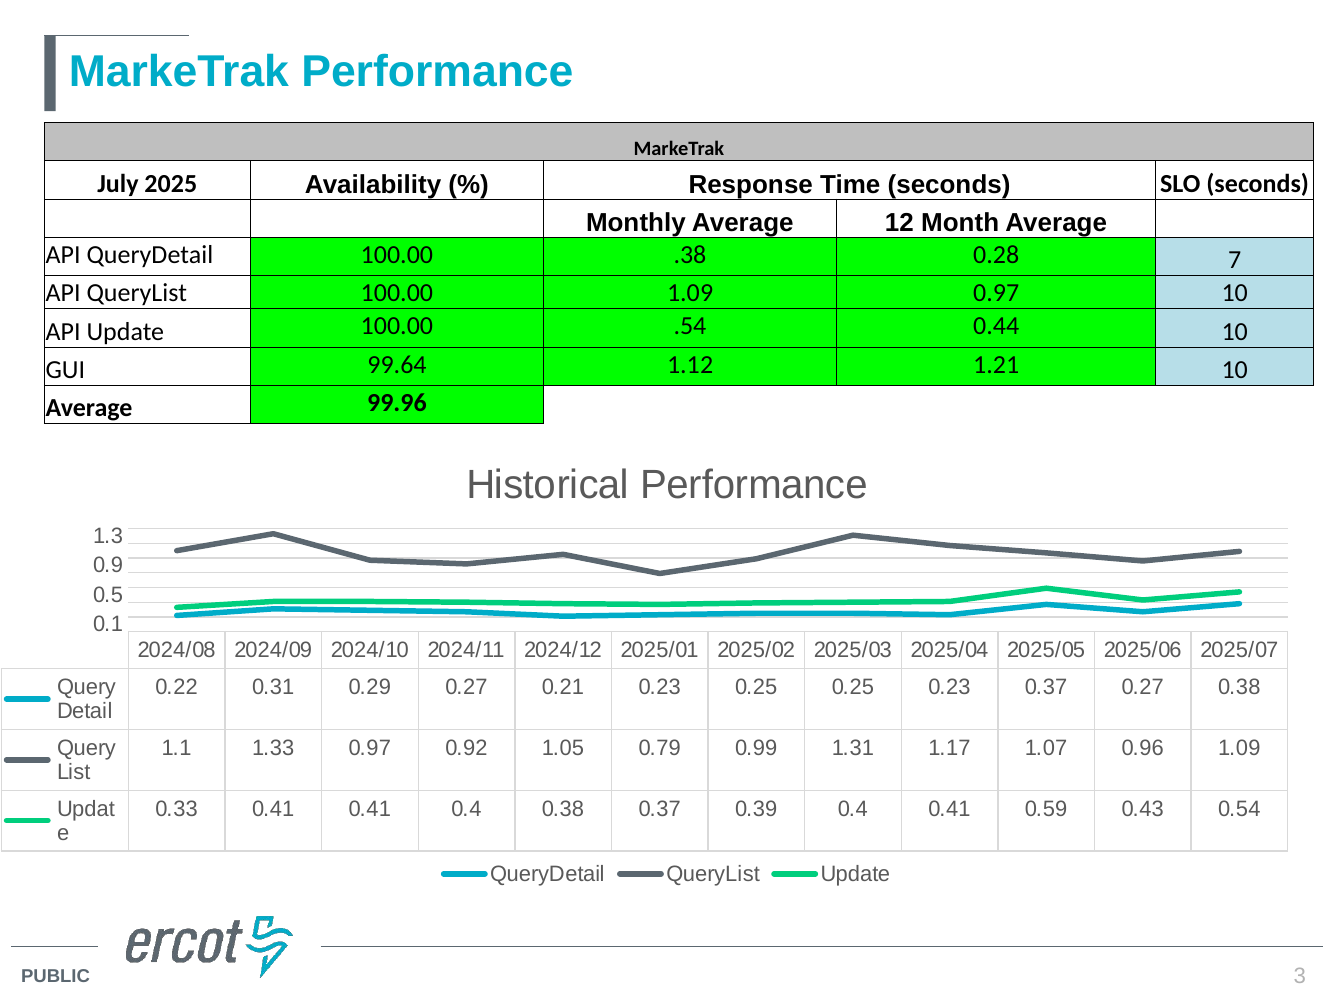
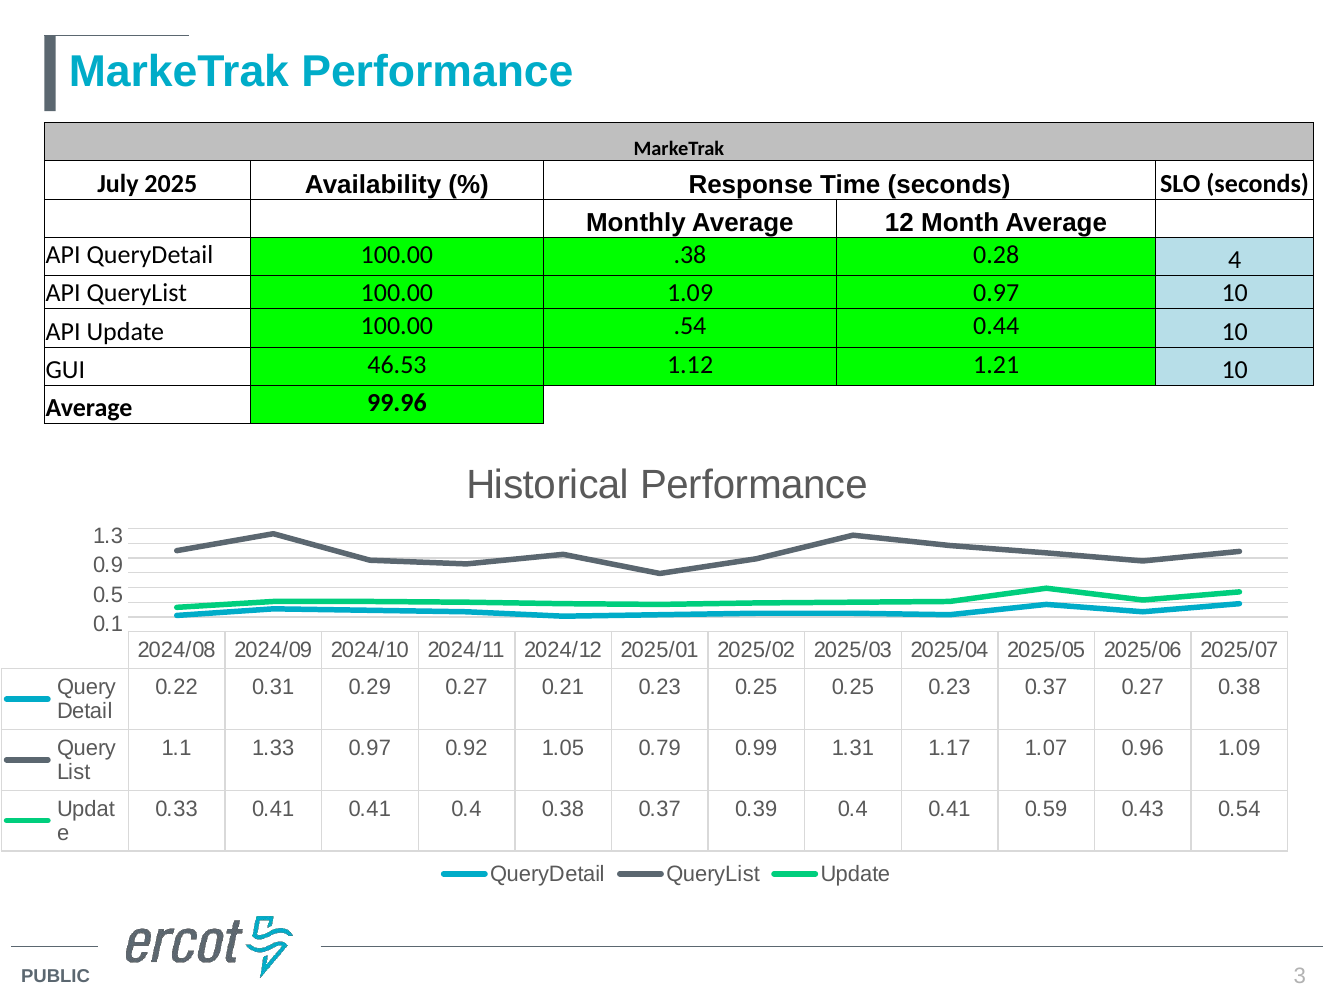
7: 7 -> 4
99.64: 99.64 -> 46.53
